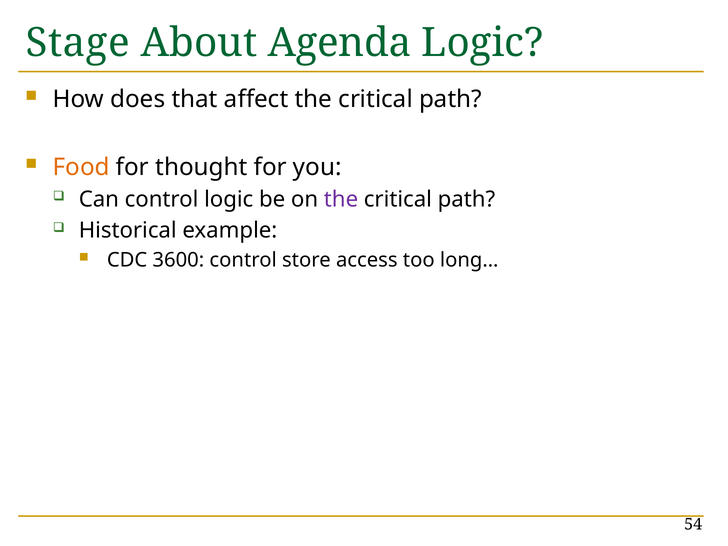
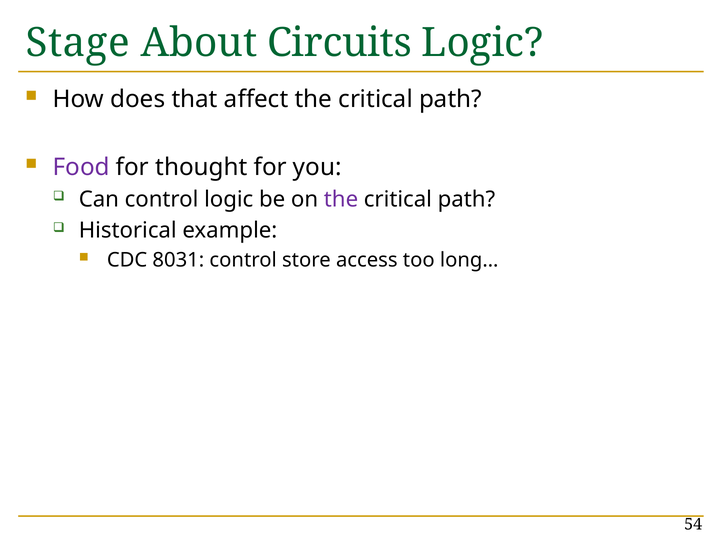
Agenda: Agenda -> Circuits
Food colour: orange -> purple
3600: 3600 -> 8031
